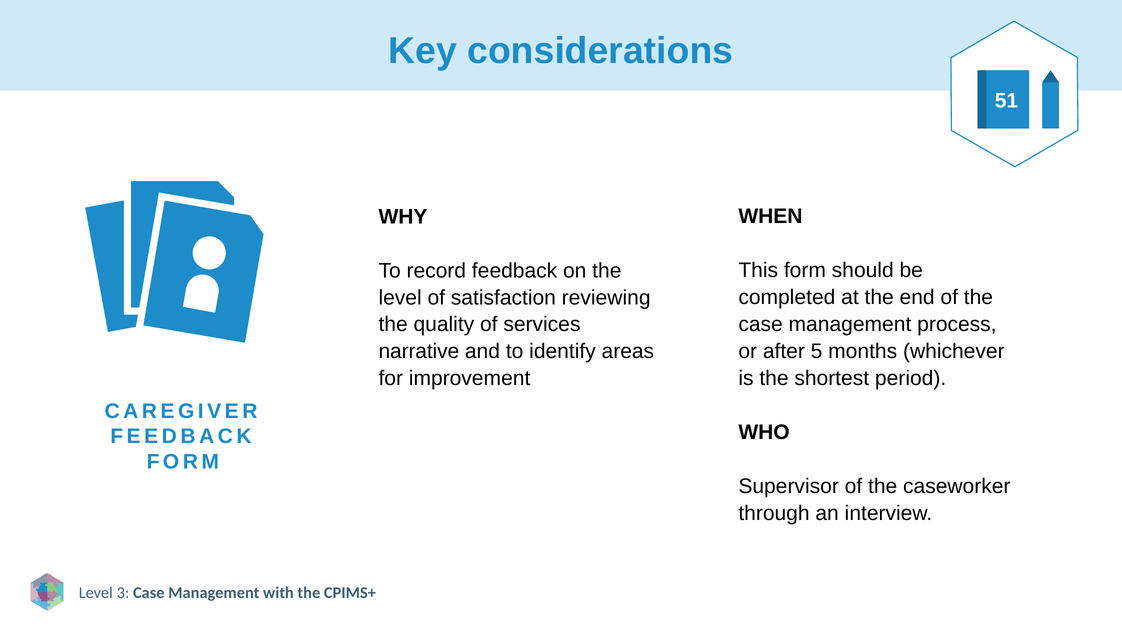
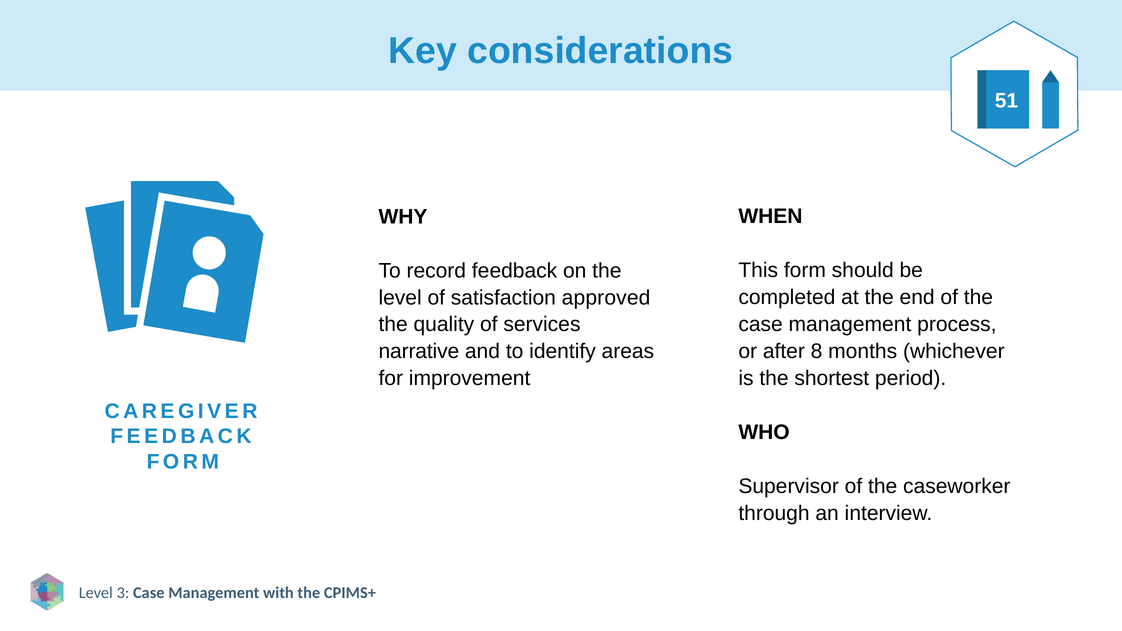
reviewing: reviewing -> approved
5: 5 -> 8
